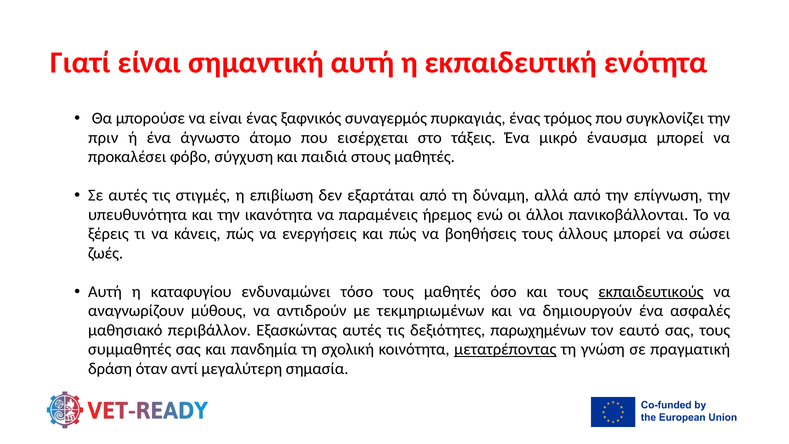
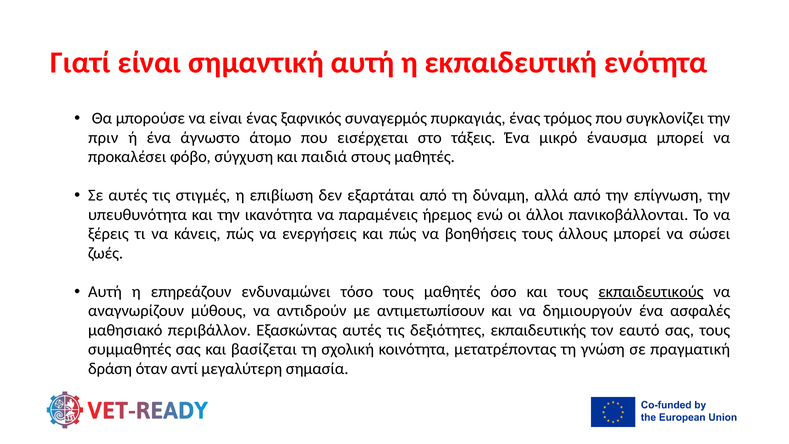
καταφυγίου: καταφυγίου -> επηρεάζουν
τεκμηριωμένων: τεκμηριωμένων -> αντιμετωπίσουν
παρωχημένων: παρωχημένων -> εκπαιδευτικής
πανδημία: πανδημία -> βασίζεται
μετατρέποντας underline: present -> none
